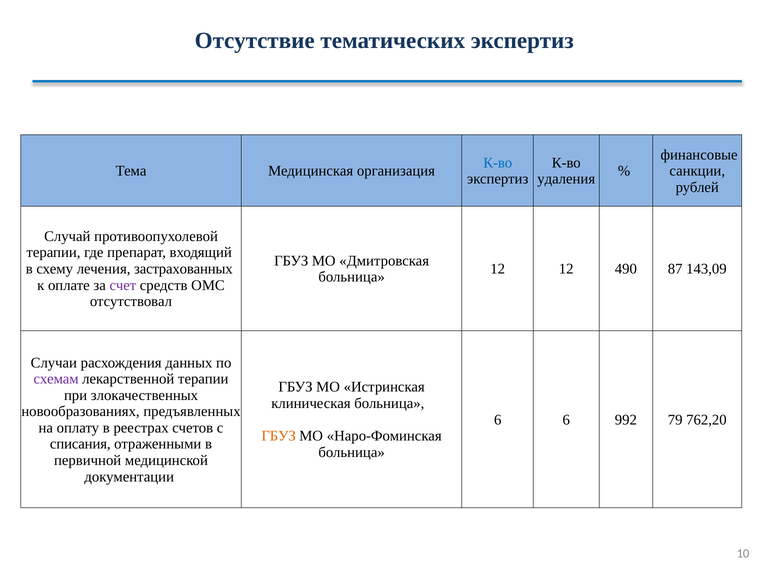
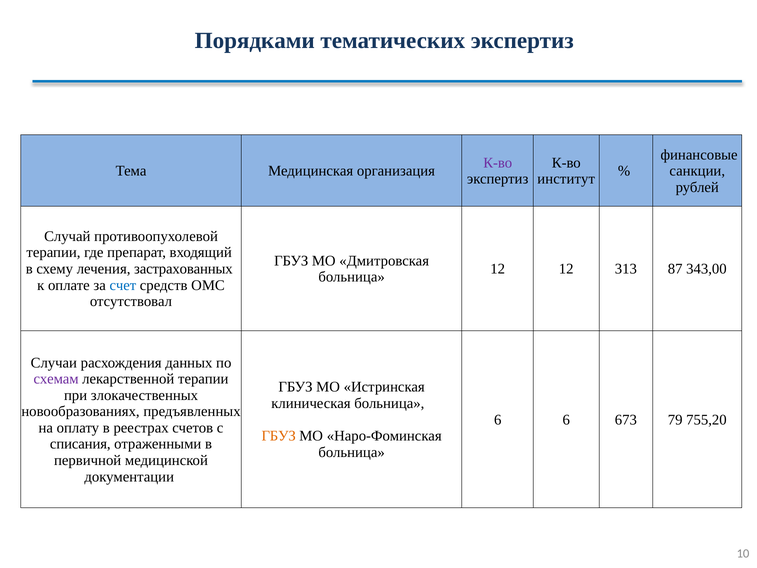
Отсутствие: Отсутствие -> Порядками
К-во at (498, 163) colour: blue -> purple
удаления: удаления -> институт
490: 490 -> 313
143,09: 143,09 -> 343,00
счет colour: purple -> blue
992: 992 -> 673
762,20: 762,20 -> 755,20
